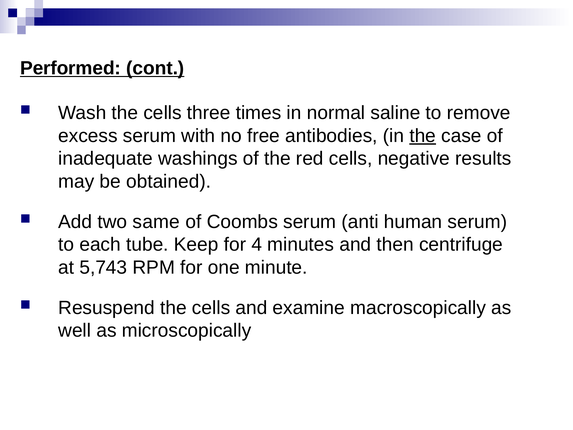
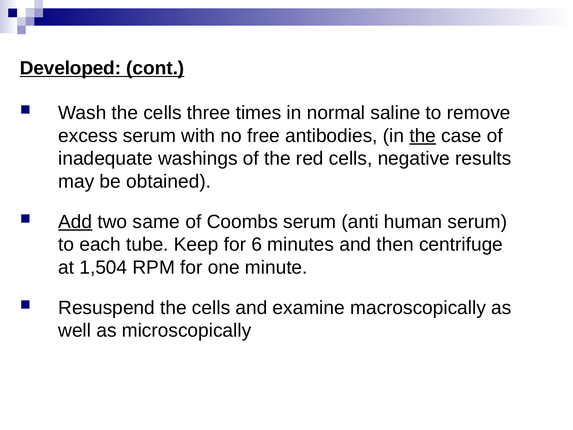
Performed: Performed -> Developed
Add underline: none -> present
4: 4 -> 6
5,743: 5,743 -> 1,504
